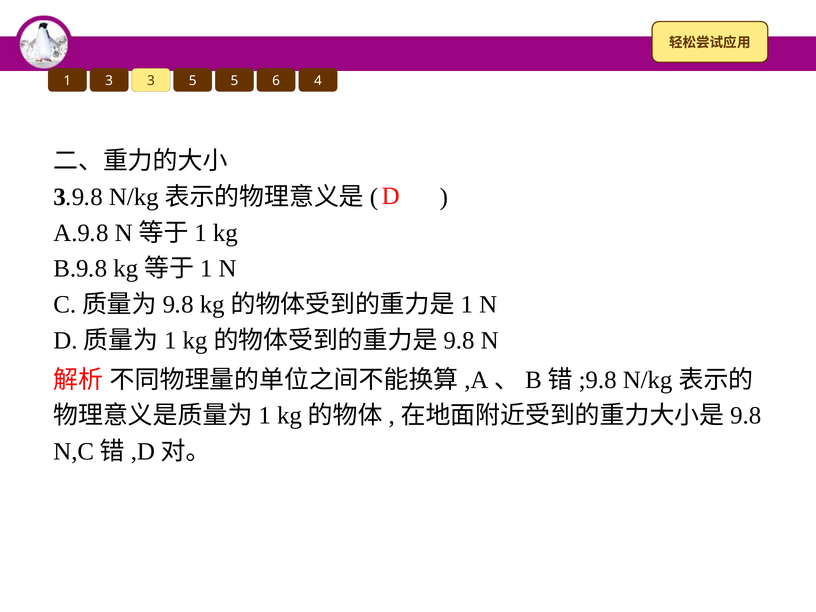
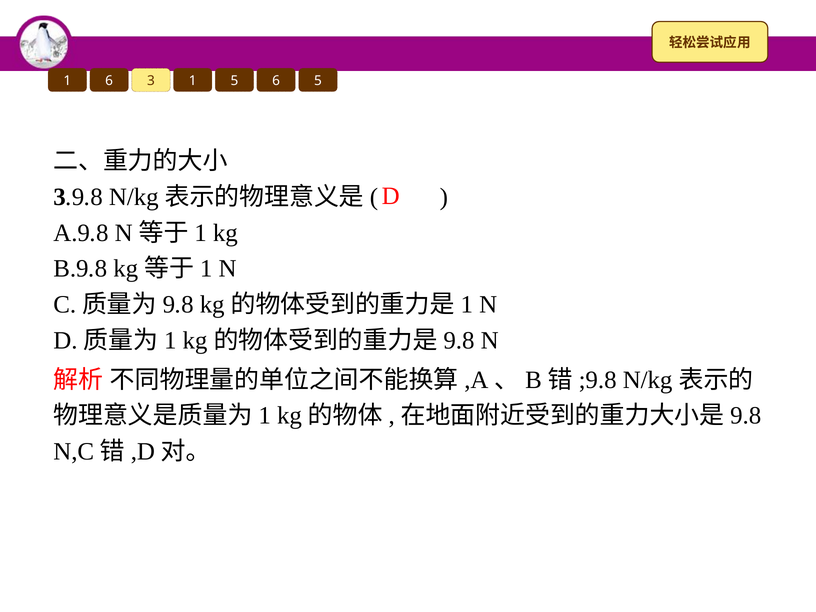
1 3: 3 -> 6
3 5: 5 -> 1
5 4: 4 -> 5
